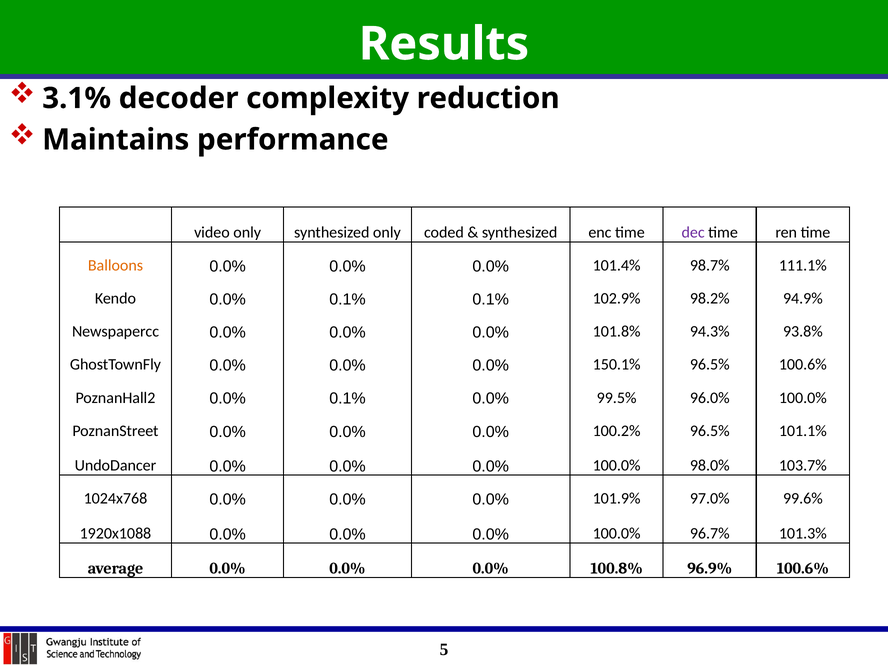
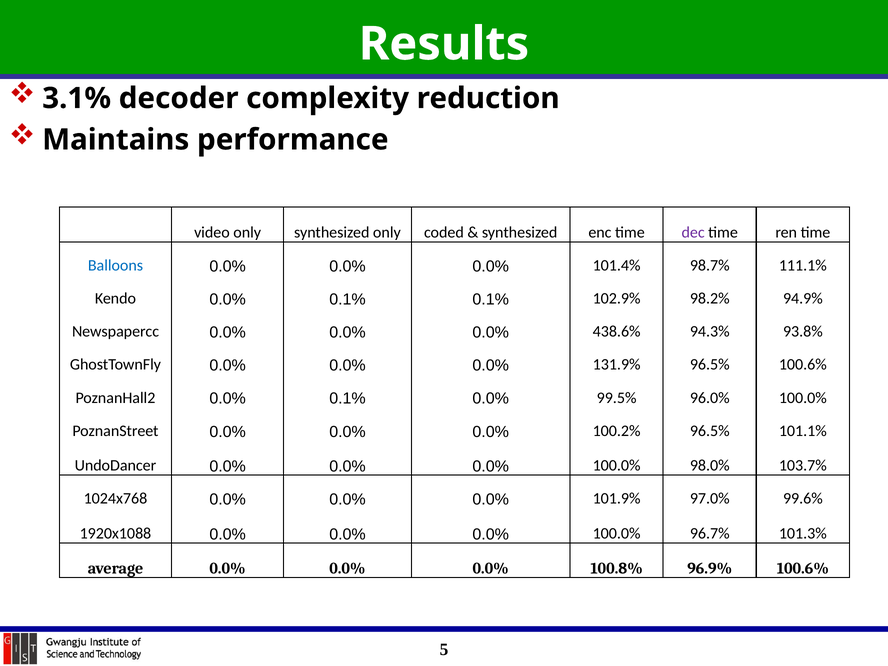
Balloons colour: orange -> blue
101.8%: 101.8% -> 438.6%
150.1%: 150.1% -> 131.9%
